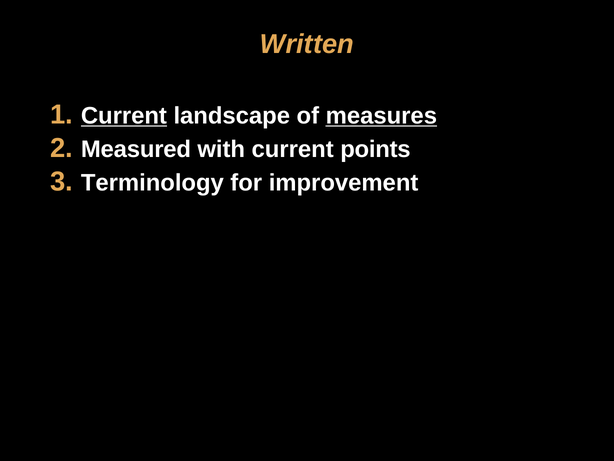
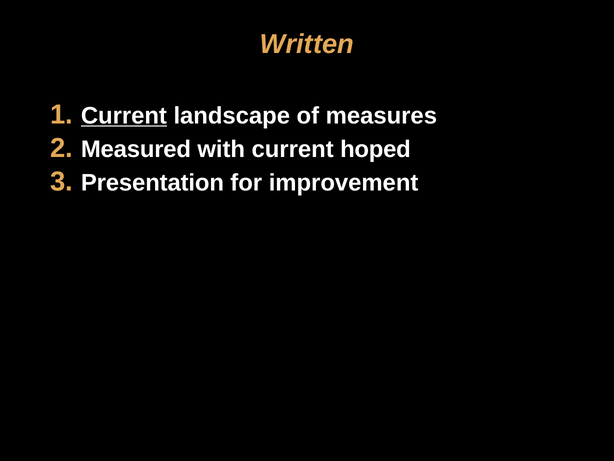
measures underline: present -> none
points: points -> hoped
Terminology: Terminology -> Presentation
